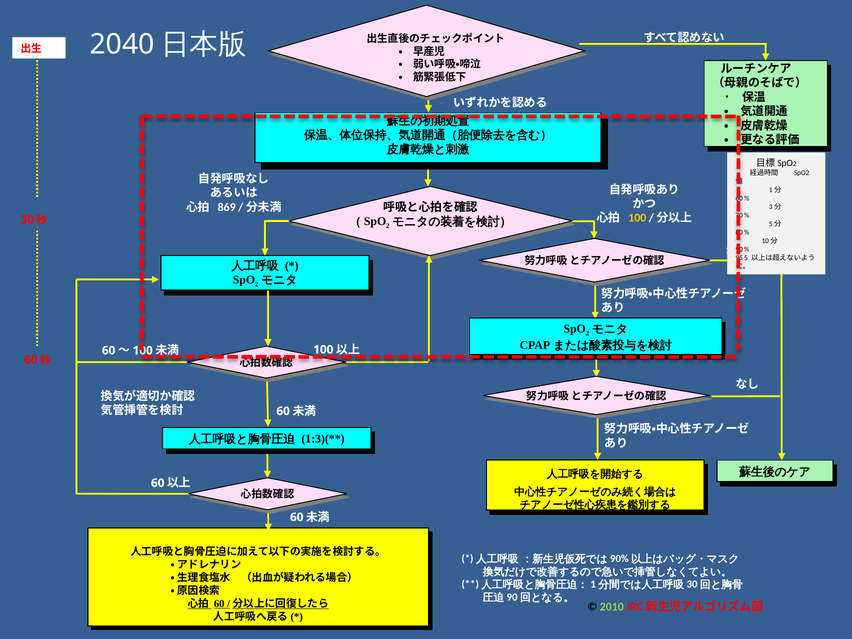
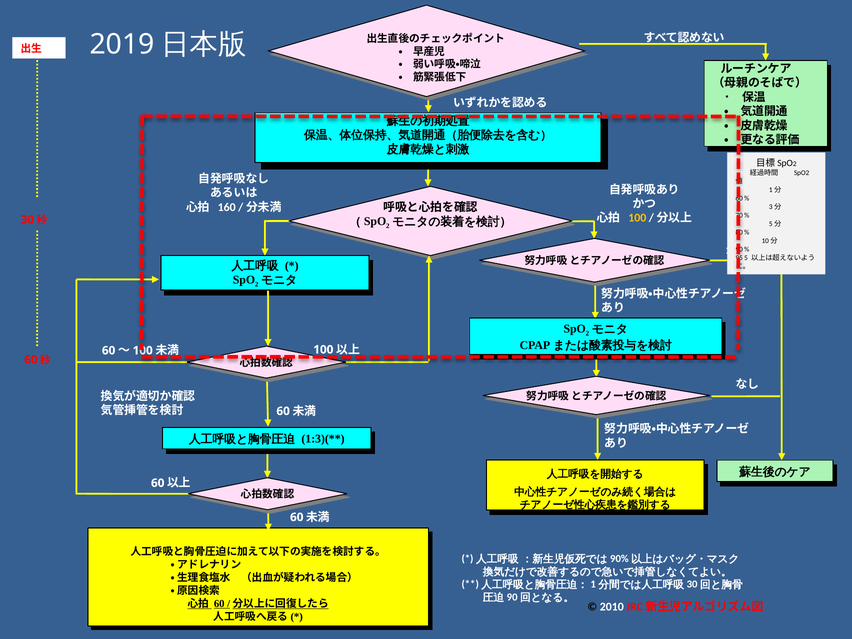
2040: 2040 -> 2019
869: 869 -> 160
2010 colour: light green -> white
